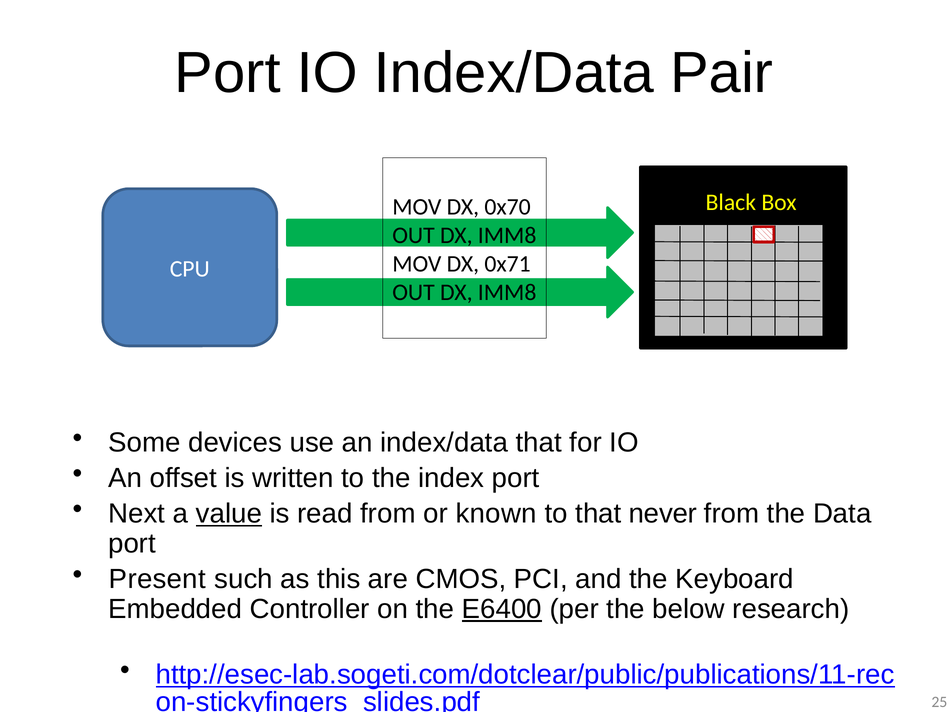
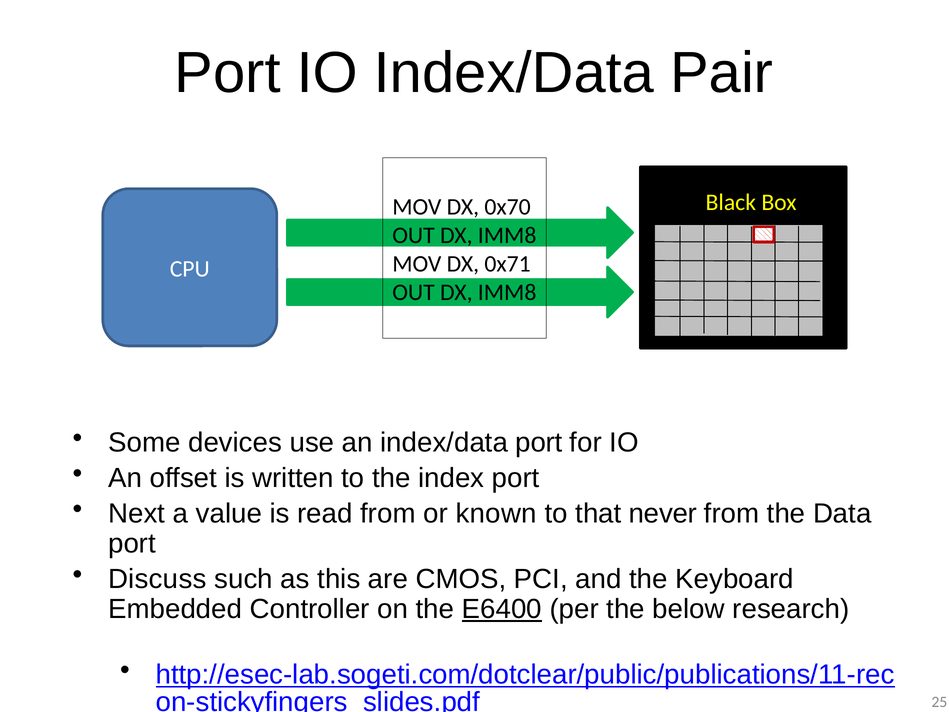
index/data that: that -> port
value underline: present -> none
Present: Present -> Discuss
